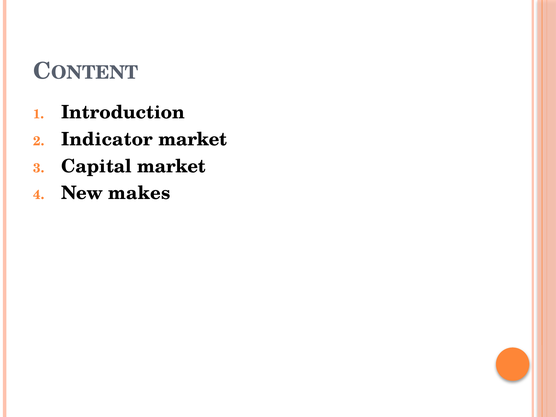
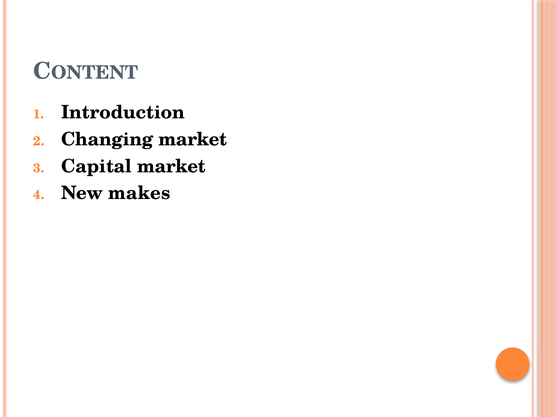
Indicator: Indicator -> Changing
